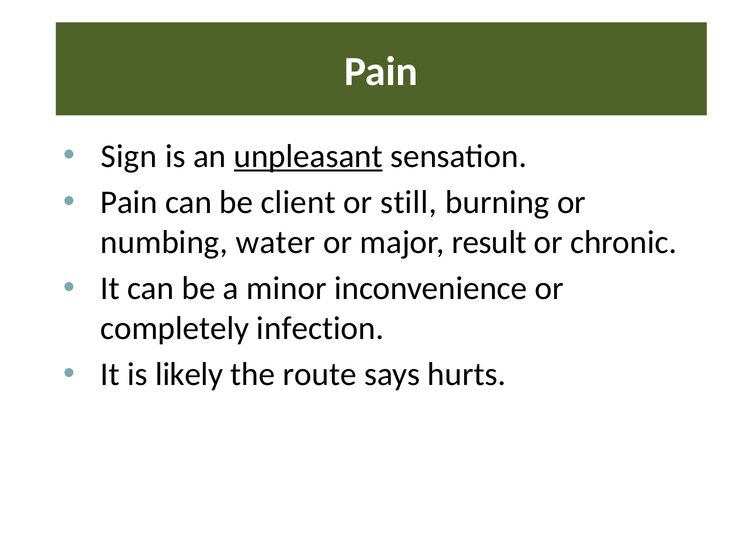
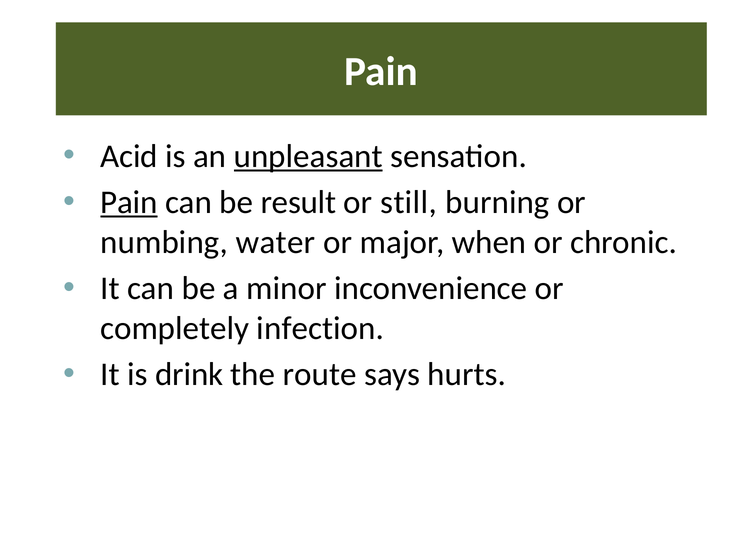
Sign: Sign -> Acid
Pain at (129, 202) underline: none -> present
client: client -> result
result: result -> when
likely: likely -> drink
